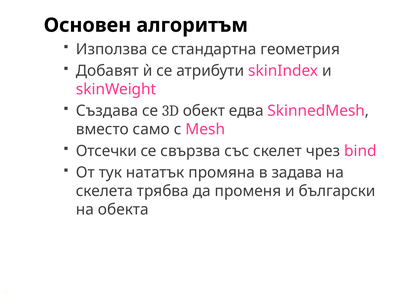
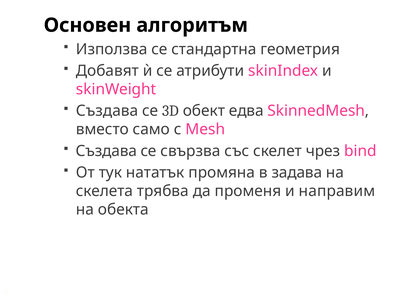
Отсечки at (106, 151): Отсечки -> Създава
български: български -> направим
